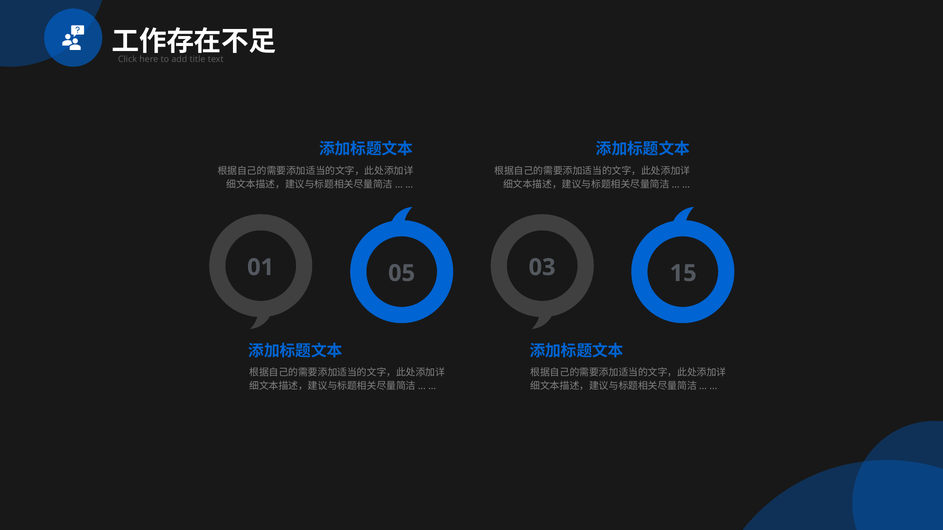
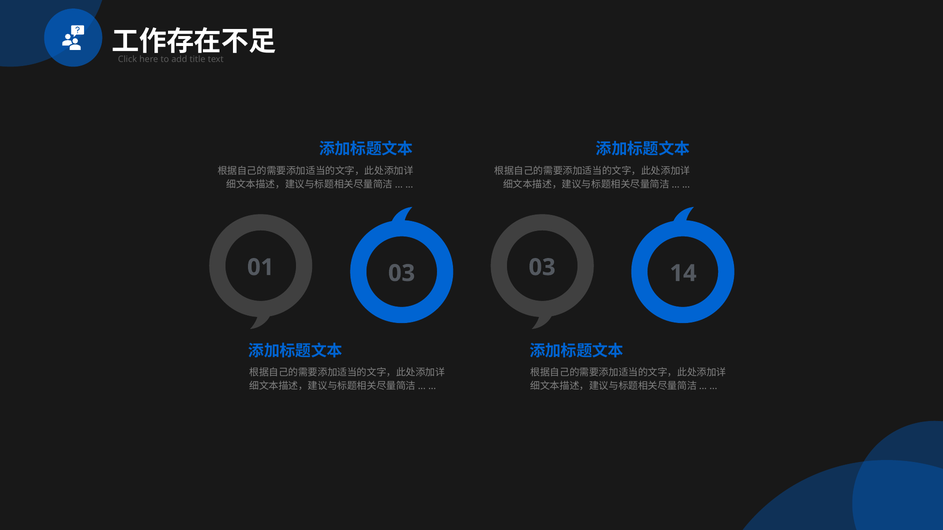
05 at (402, 273): 05 -> 03
15: 15 -> 14
